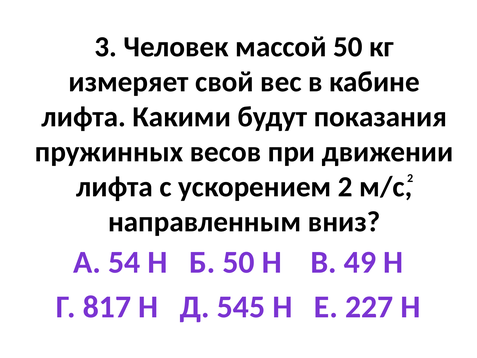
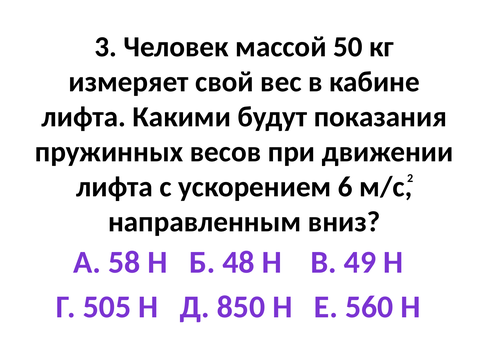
ускорением 2: 2 -> 6
54: 54 -> 58
Б 50: 50 -> 48
817: 817 -> 505
545: 545 -> 850
227: 227 -> 560
